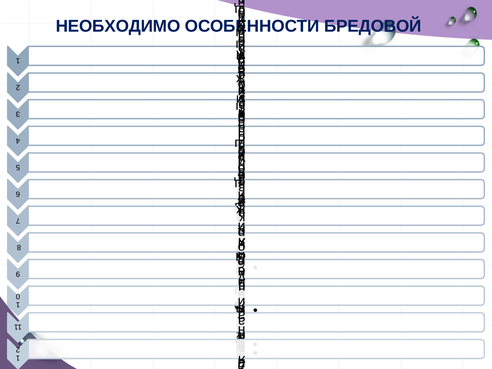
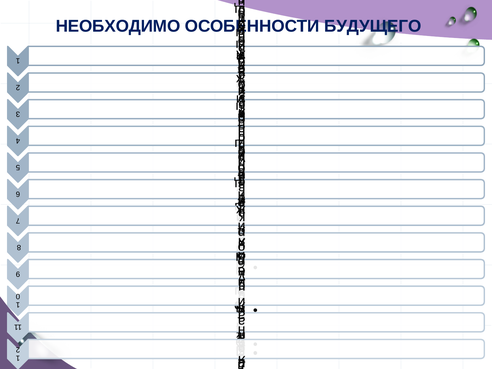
БРЕДОВОЙ: БРЕДОВОЙ -> БУДУЩЕГО
